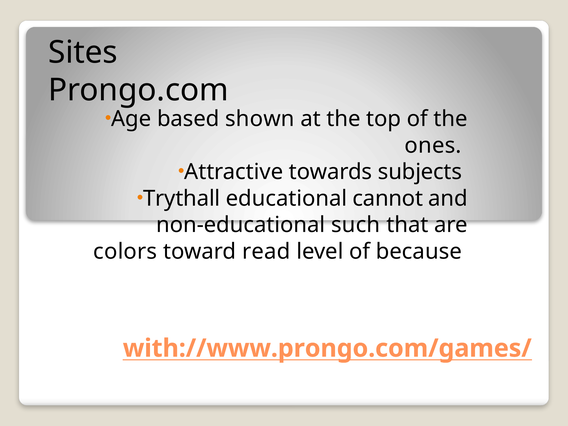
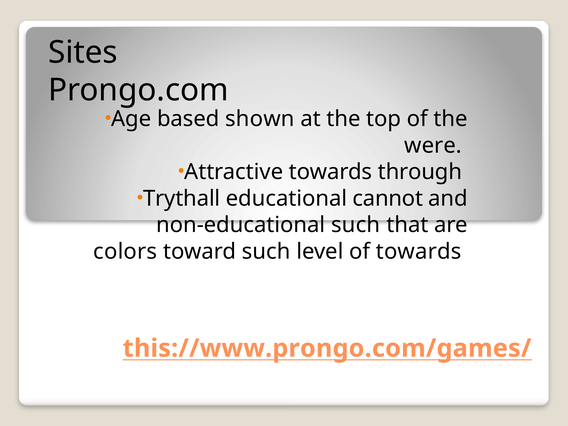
ones: ones -> were
subjects: subjects -> through
toward read: read -> such
of because: because -> towards
with://www.prongo.com/games/: with://www.prongo.com/games/ -> this://www.prongo.com/games/
